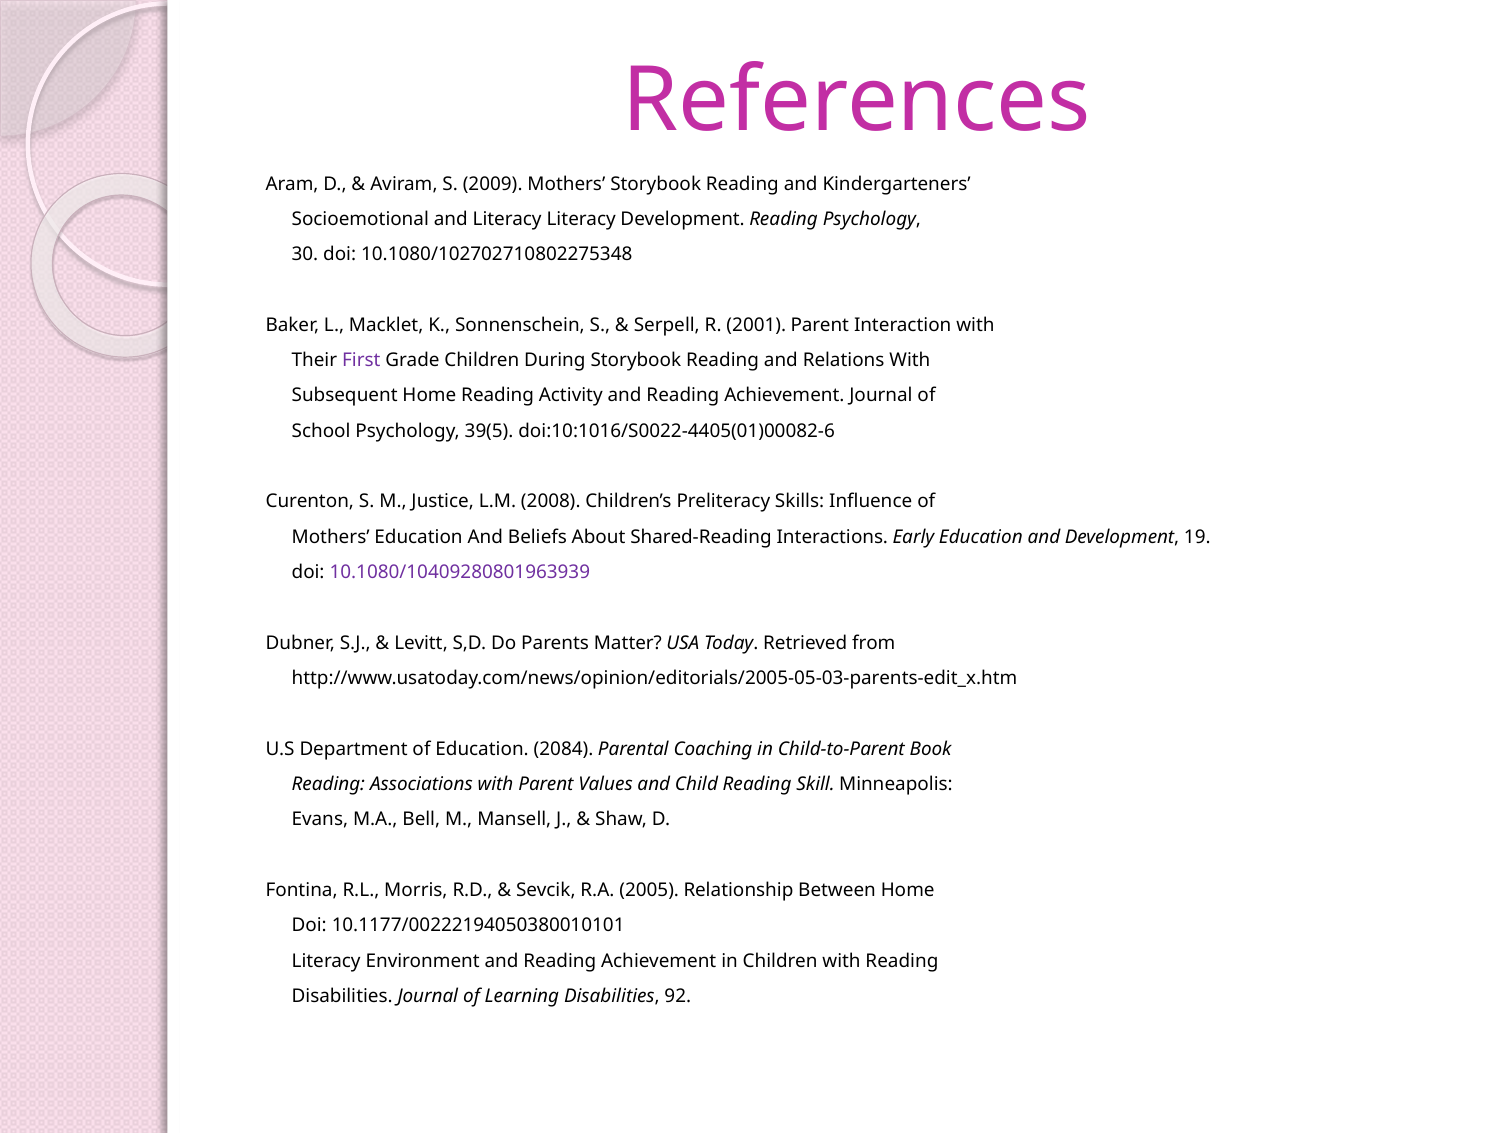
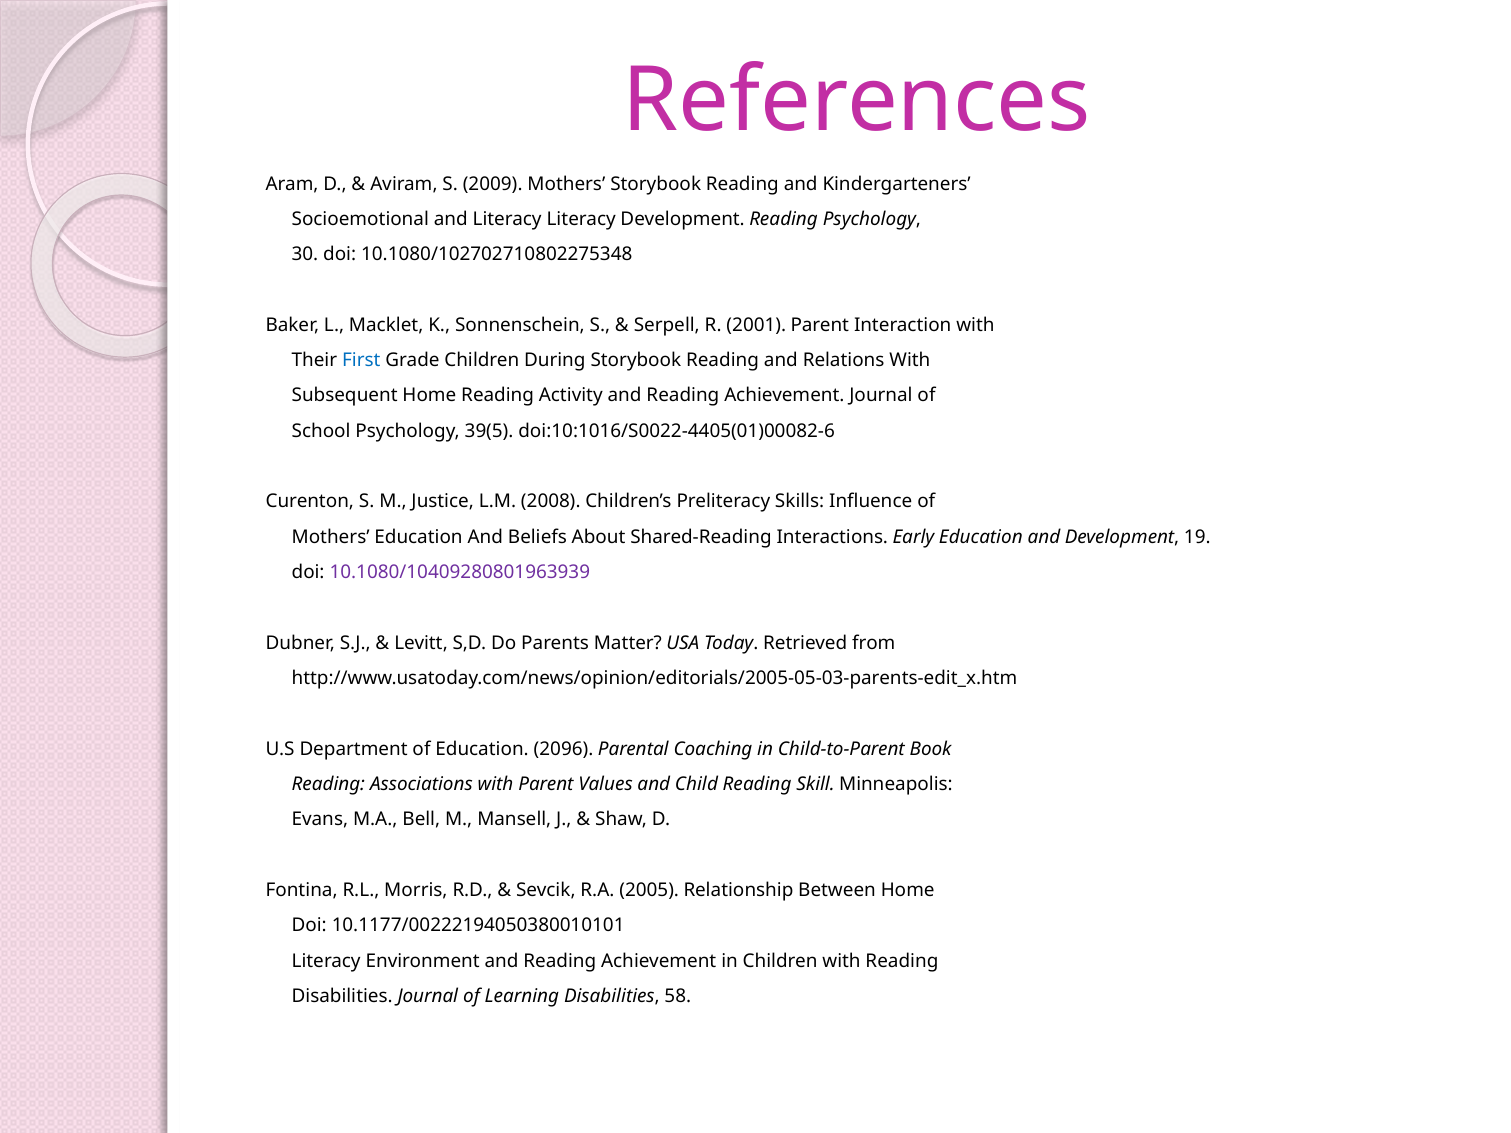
First colour: purple -> blue
2084: 2084 -> 2096
92: 92 -> 58
